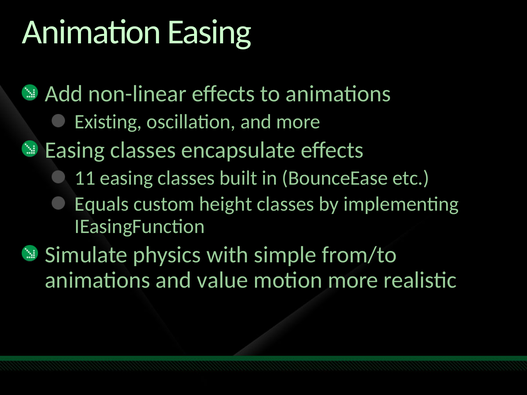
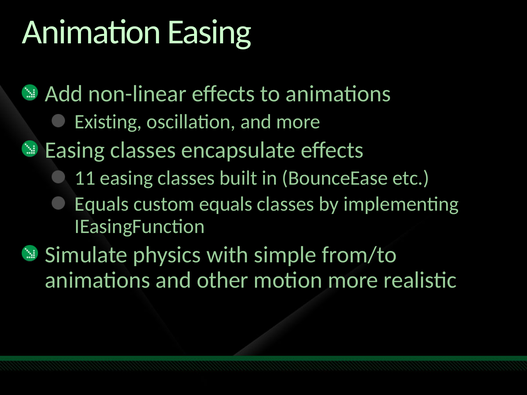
custom height: height -> equals
value: value -> other
